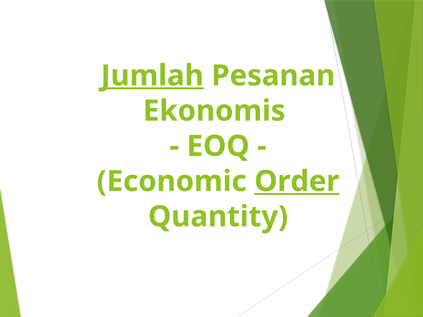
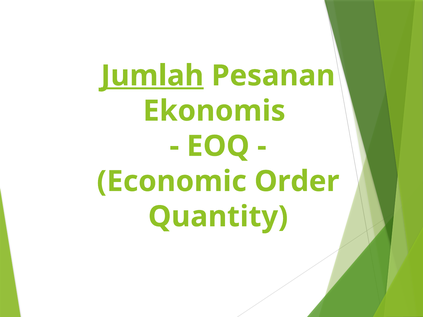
Order underline: present -> none
